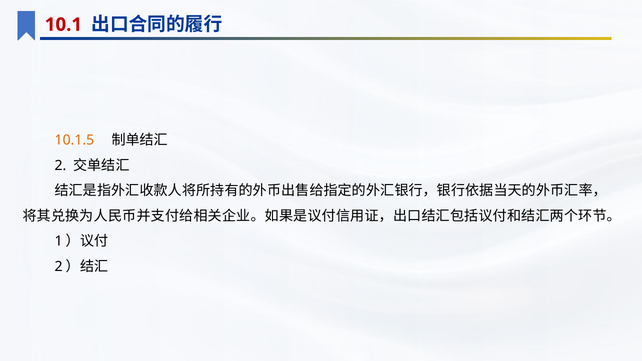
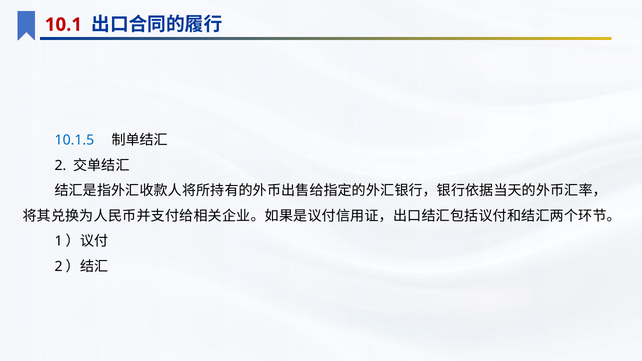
10.1.5 colour: orange -> blue
